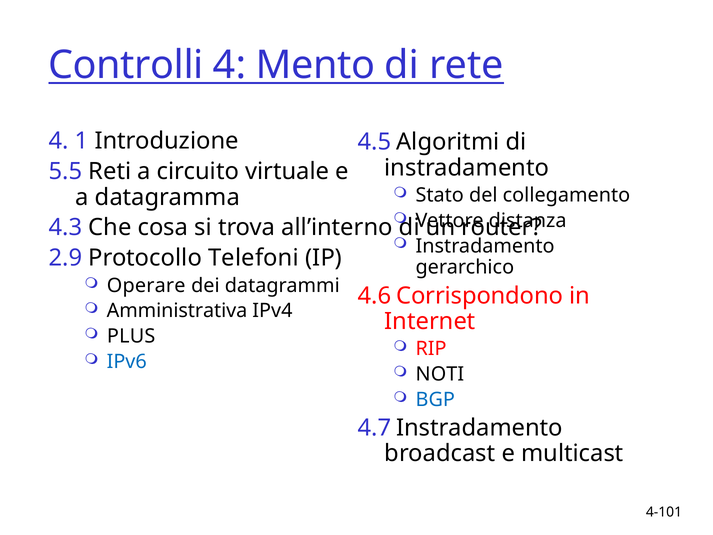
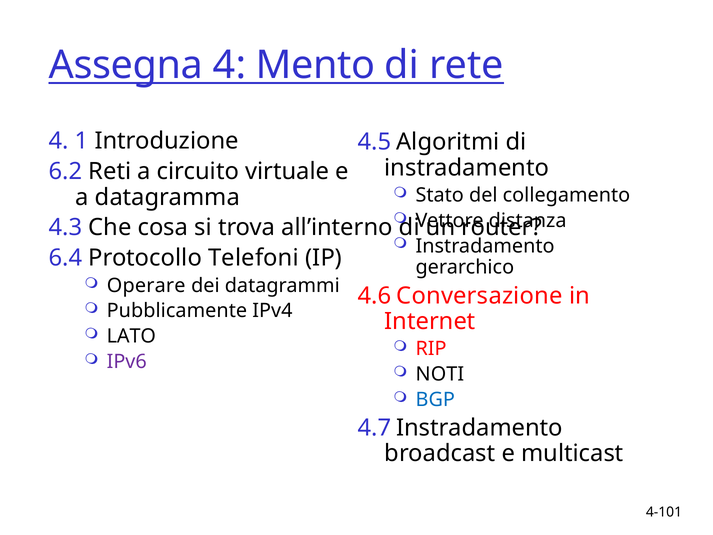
Controlli: Controlli -> Assegna
5.5: 5.5 -> 6.2
2.9: 2.9 -> 6.4
Corrispondono: Corrispondono -> Conversazione
Amministrativa: Amministrativa -> Pubblicamente
PLUS: PLUS -> LATO
IPv6 colour: blue -> purple
